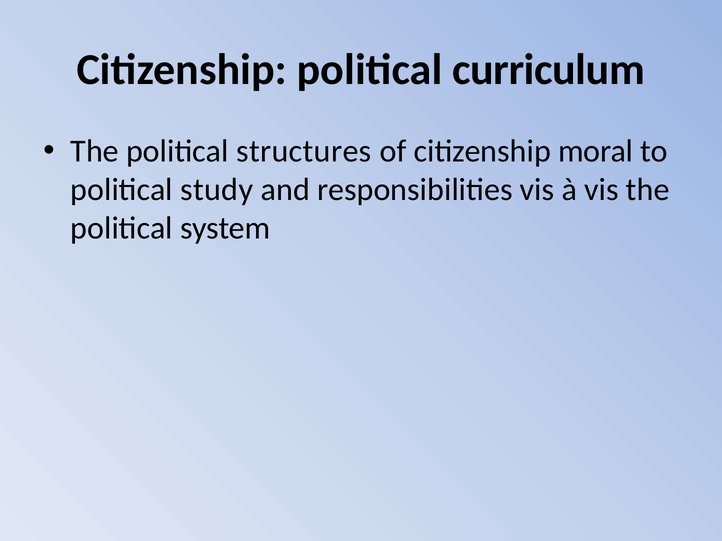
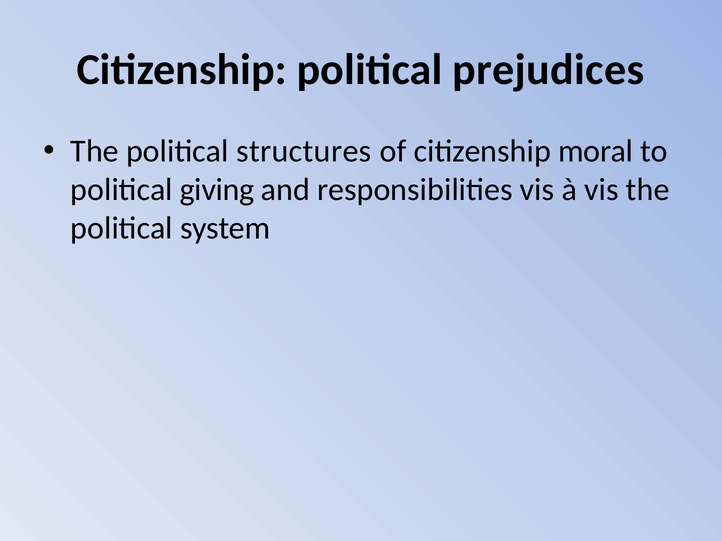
curriculum: curriculum -> prejudices
study: study -> giving
